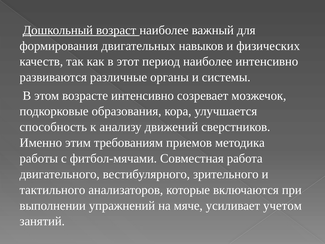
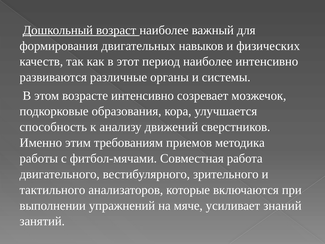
учетом: учетом -> знаний
